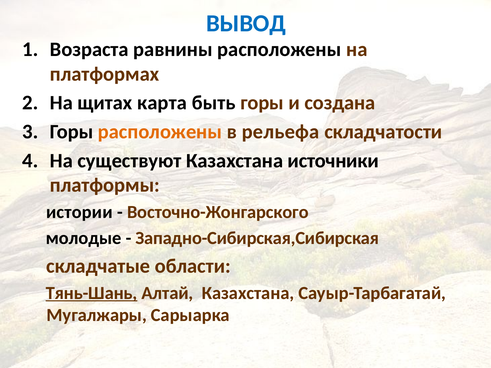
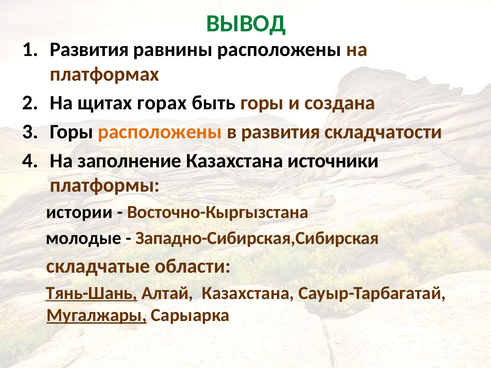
ВЫВОД colour: blue -> green
Возраста at (89, 49): Возраста -> Развития
карта: карта -> горах
в рельефа: рельефа -> развития
существуют: существуют -> заполнение
Восточно-Жонгарского: Восточно-Жонгарского -> Восточно-Кыргызстана
Мугалжары underline: none -> present
